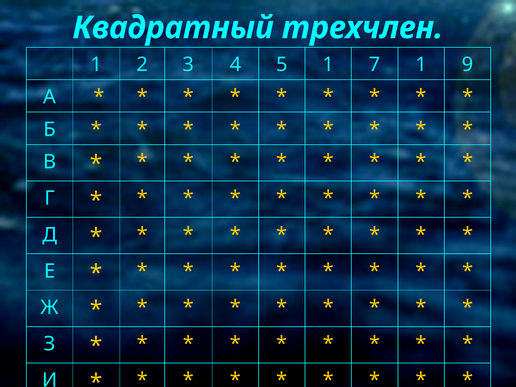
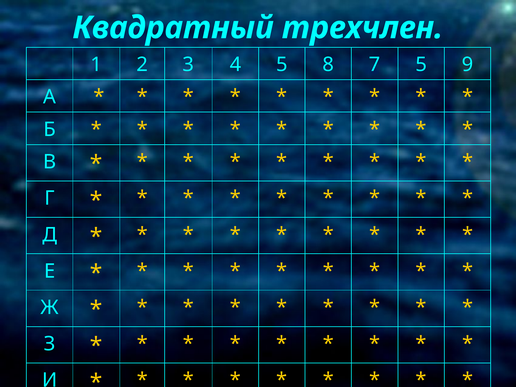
5 1: 1 -> 8
7 1: 1 -> 5
